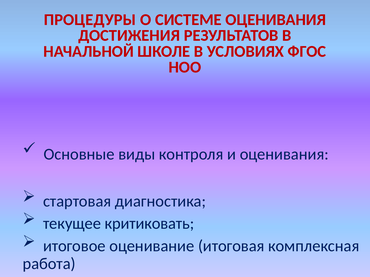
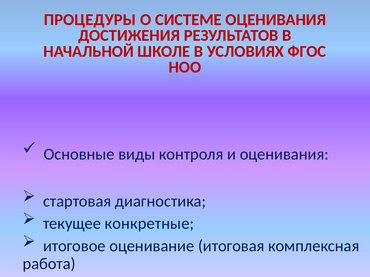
критиковать: критиковать -> конкретные
